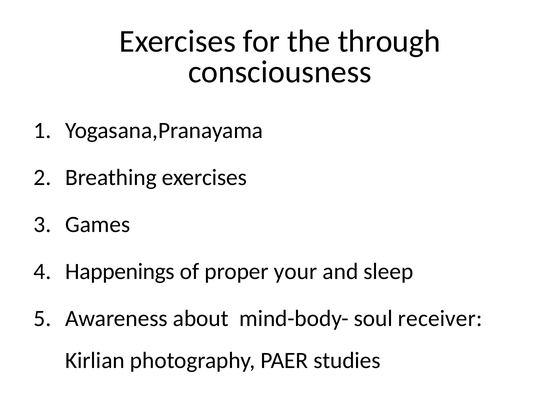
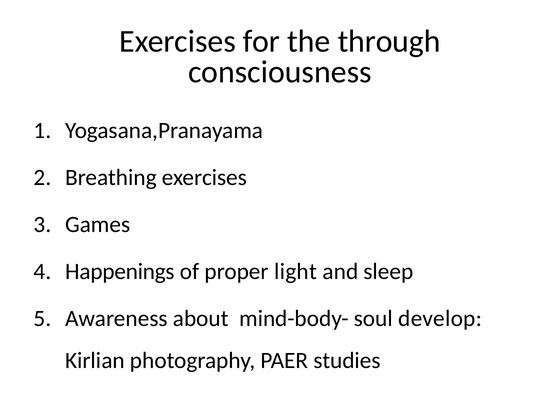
your: your -> light
receiver: receiver -> develop
